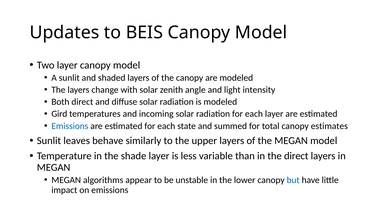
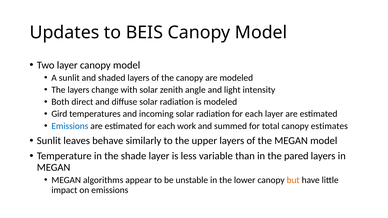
state: state -> work
the direct: direct -> pared
but colour: blue -> orange
